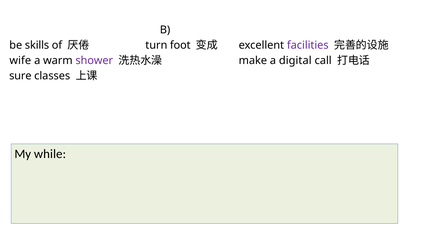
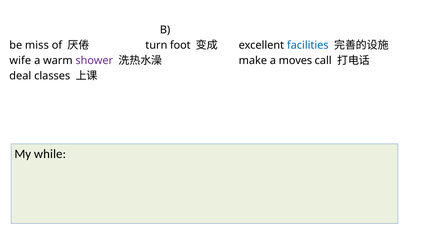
skills: skills -> miss
facilities colour: purple -> blue
digital: digital -> moves
sure: sure -> deal
